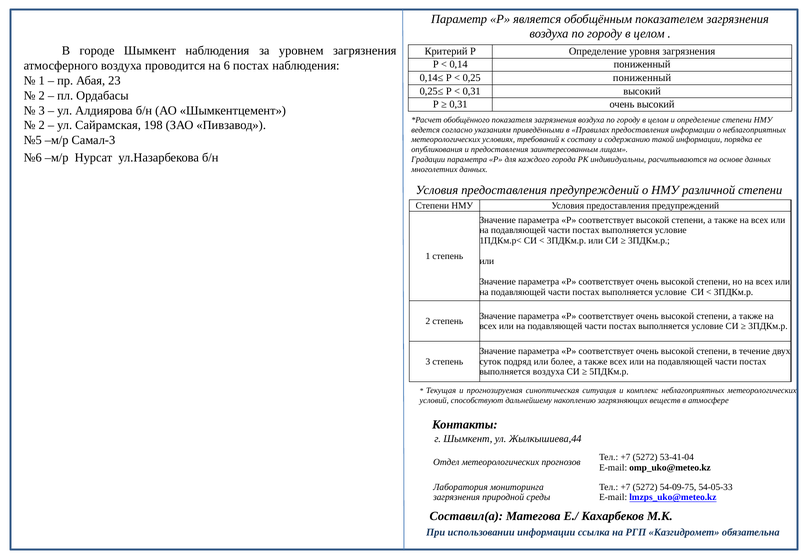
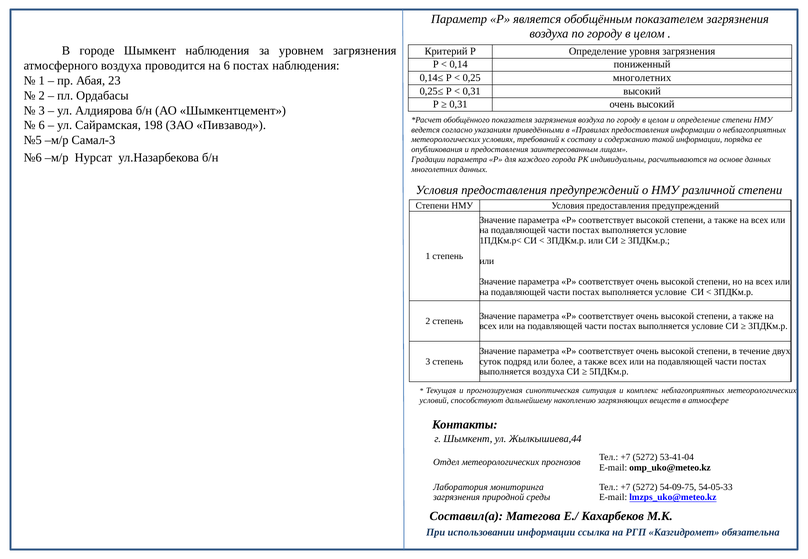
0,25 пониженный: пониженный -> многолетних
2 at (42, 125): 2 -> 6
